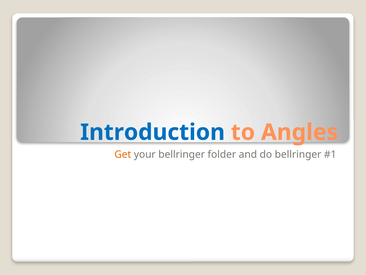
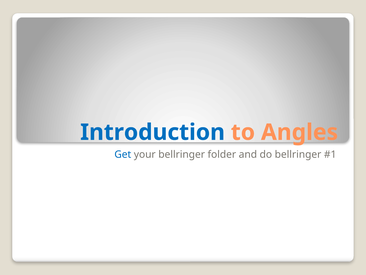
Get colour: orange -> blue
